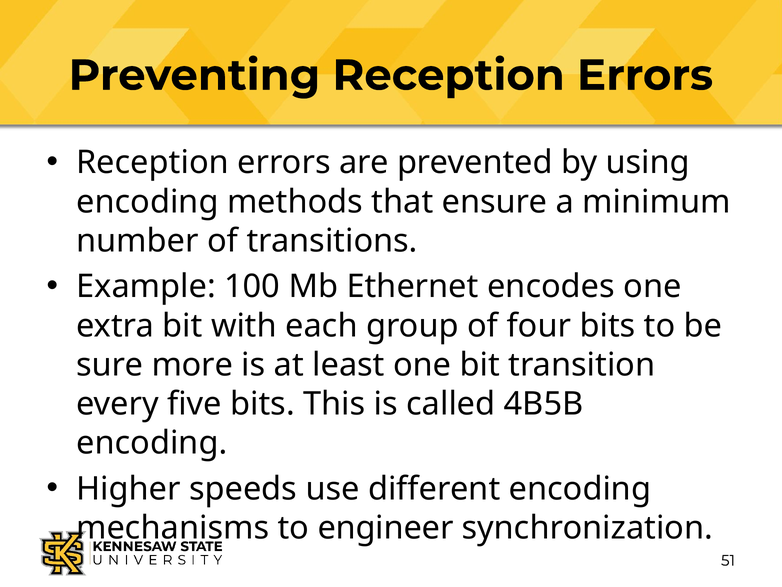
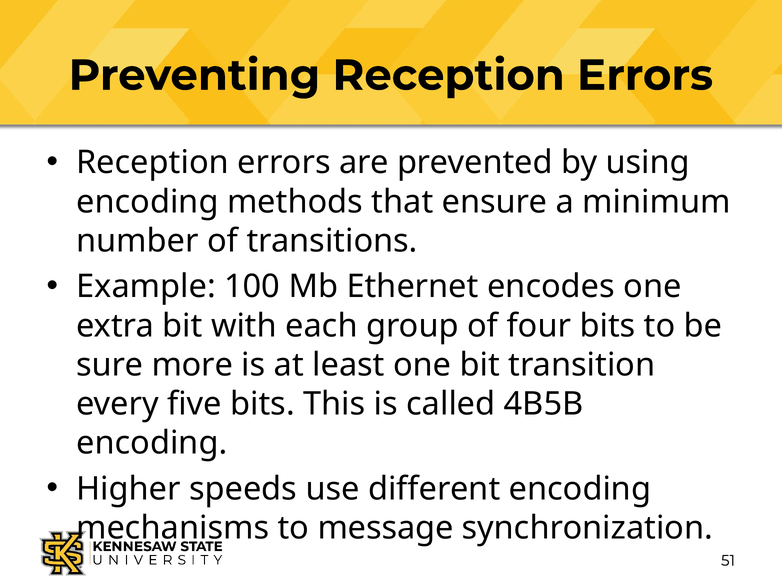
engineer: engineer -> message
